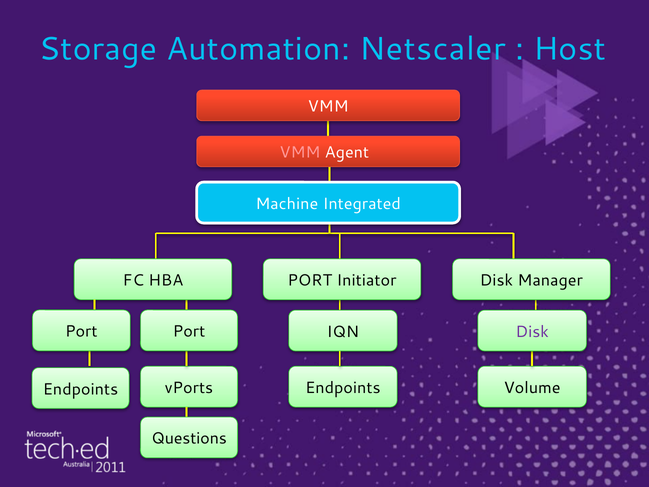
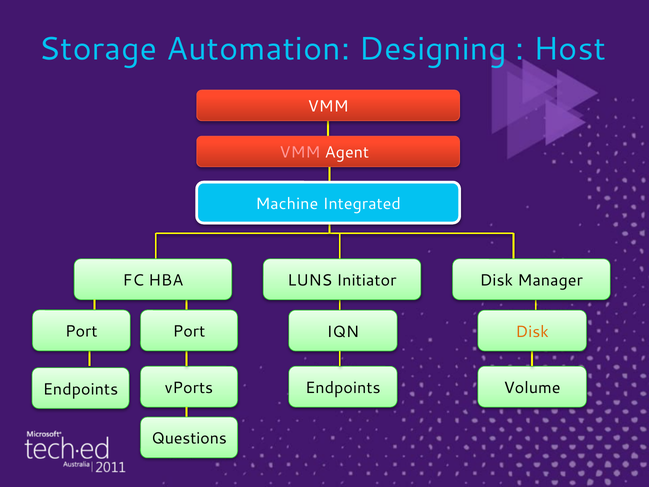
Netscaler: Netscaler -> Designing
PORT at (310, 280): PORT -> LUNS
Disk at (532, 332) colour: purple -> orange
